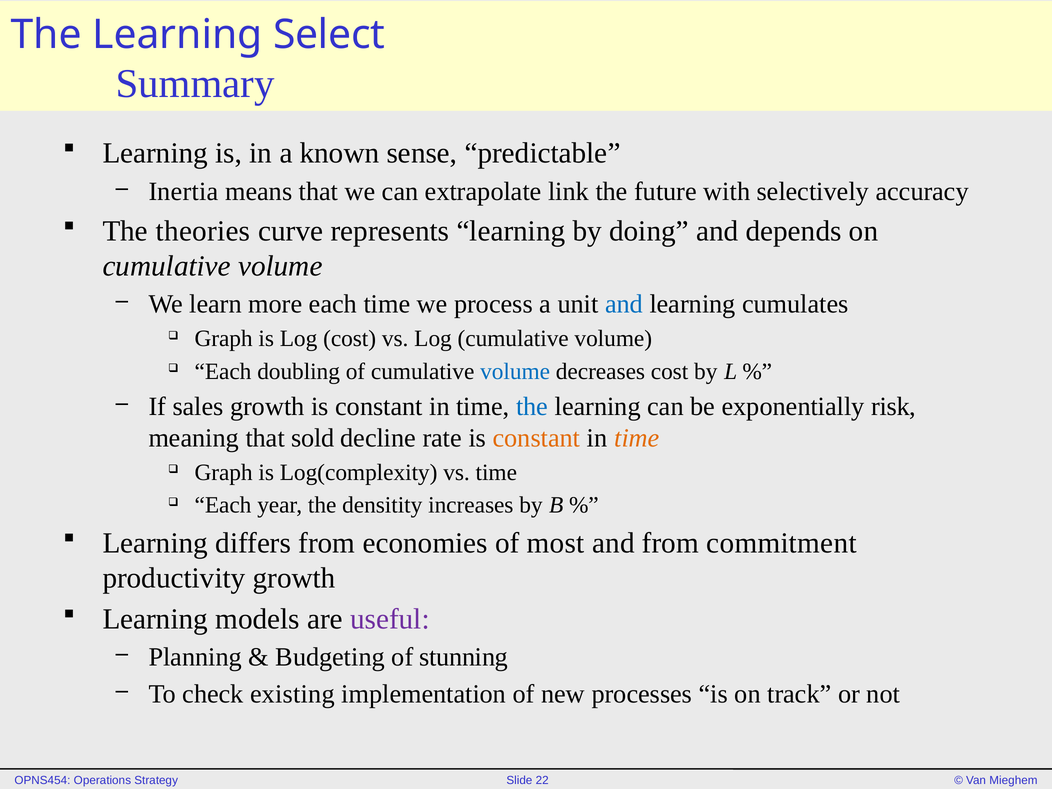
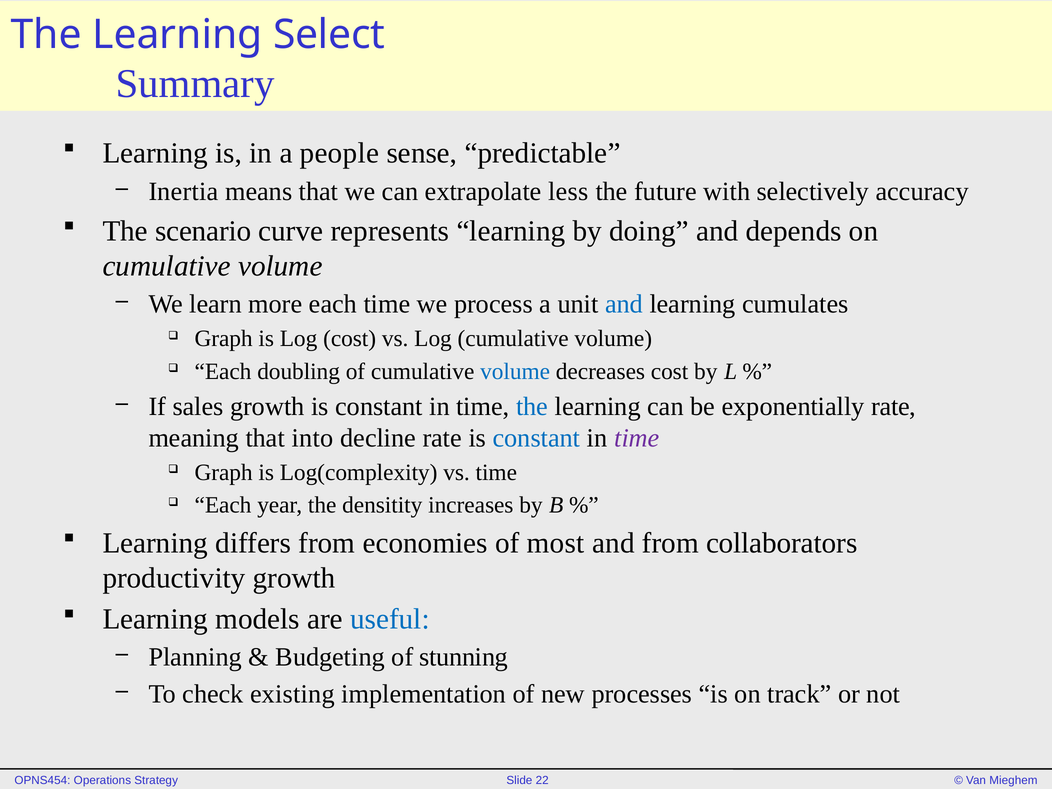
known: known -> people
link: link -> less
theories: theories -> scenario
exponentially risk: risk -> rate
sold: sold -> into
constant at (536, 438) colour: orange -> blue
time at (637, 438) colour: orange -> purple
commitment: commitment -> collaborators
useful colour: purple -> blue
